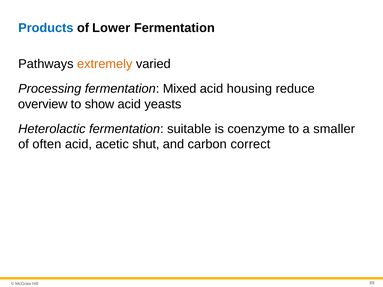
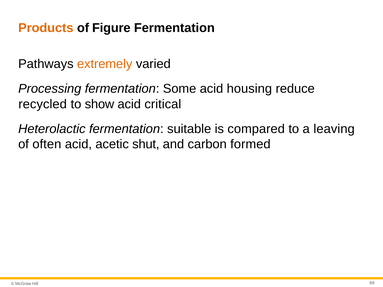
Products colour: blue -> orange
Lower: Lower -> Figure
Mixed: Mixed -> Some
overview: overview -> recycled
yeasts: yeasts -> critical
coenzyme: coenzyme -> compared
smaller: smaller -> leaving
correct: correct -> formed
